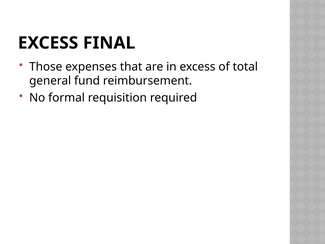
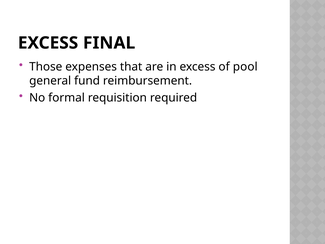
total: total -> pool
